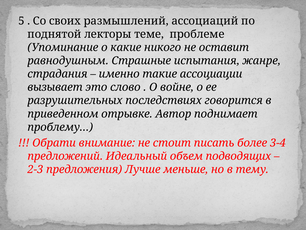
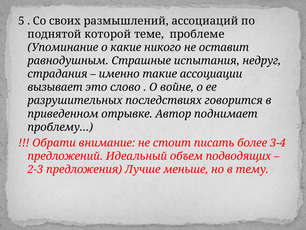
лекторы: лекторы -> которой
жанре: жанре -> недруг
